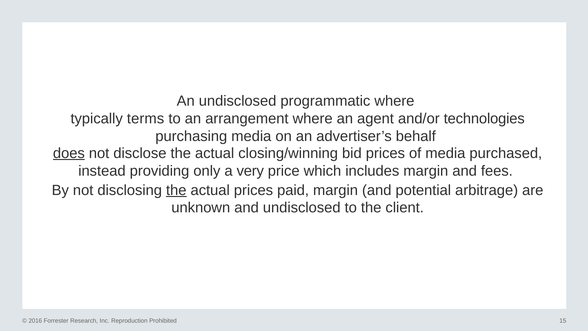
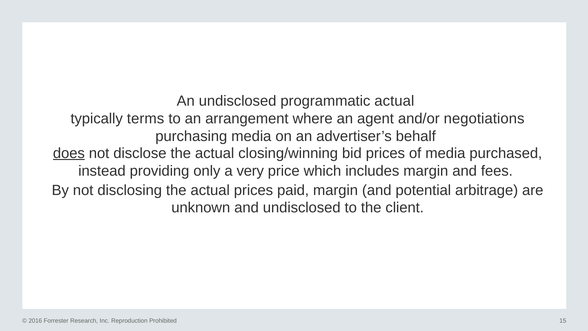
programmatic where: where -> actual
technologies: technologies -> negotiations
the at (176, 190) underline: present -> none
